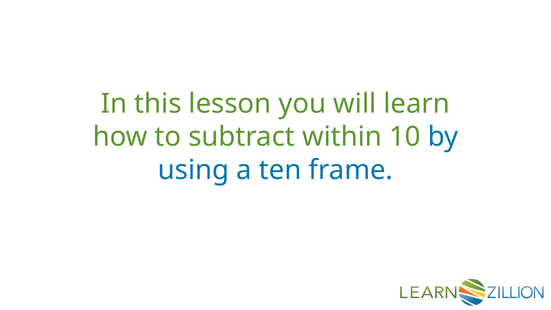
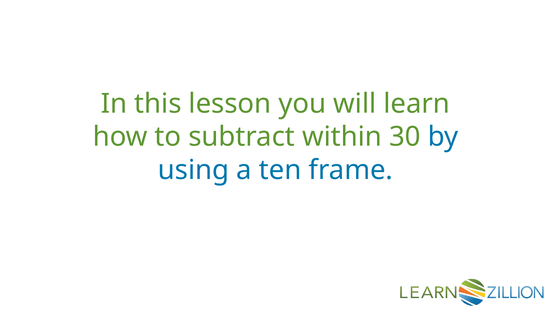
10: 10 -> 30
